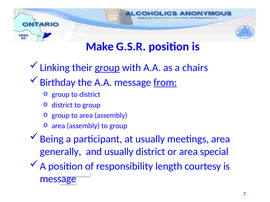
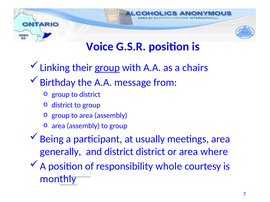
Make: Make -> Voice
from underline: present -> none
and usually: usually -> district
special: special -> where
length: length -> whole
message at (58, 179): message -> monthly
